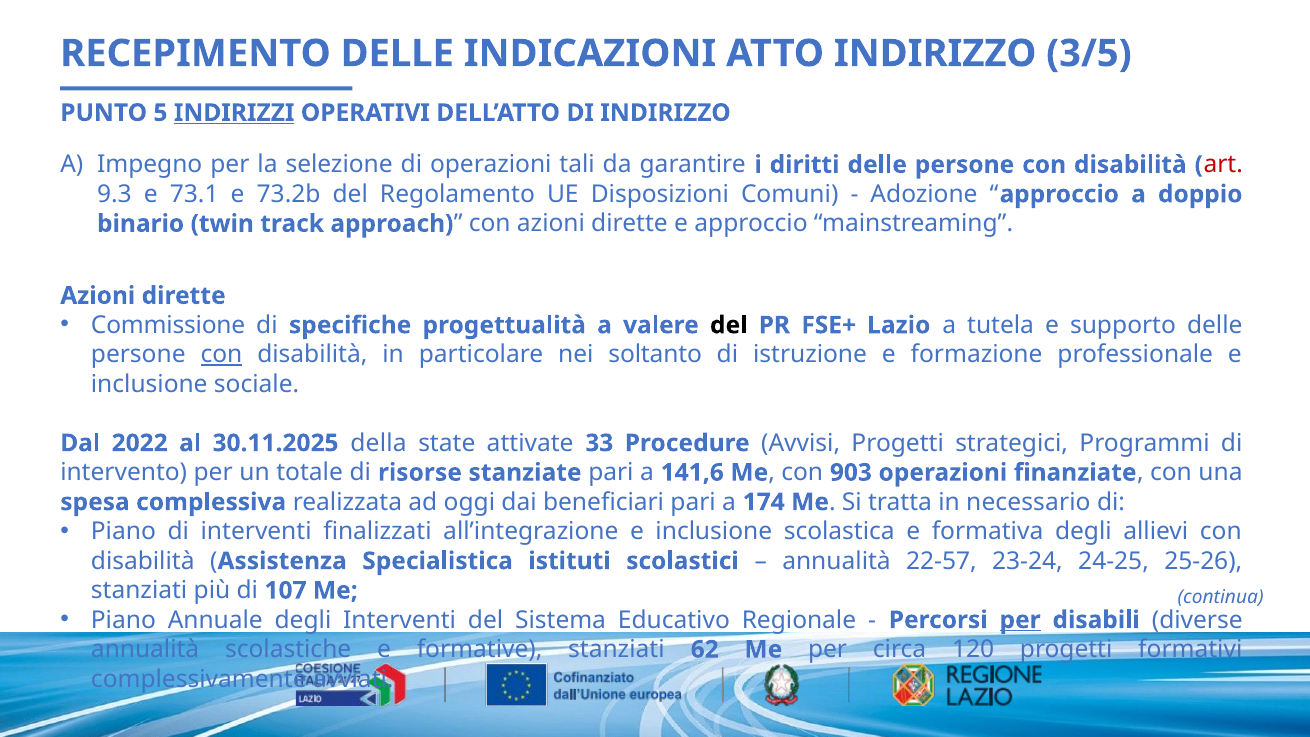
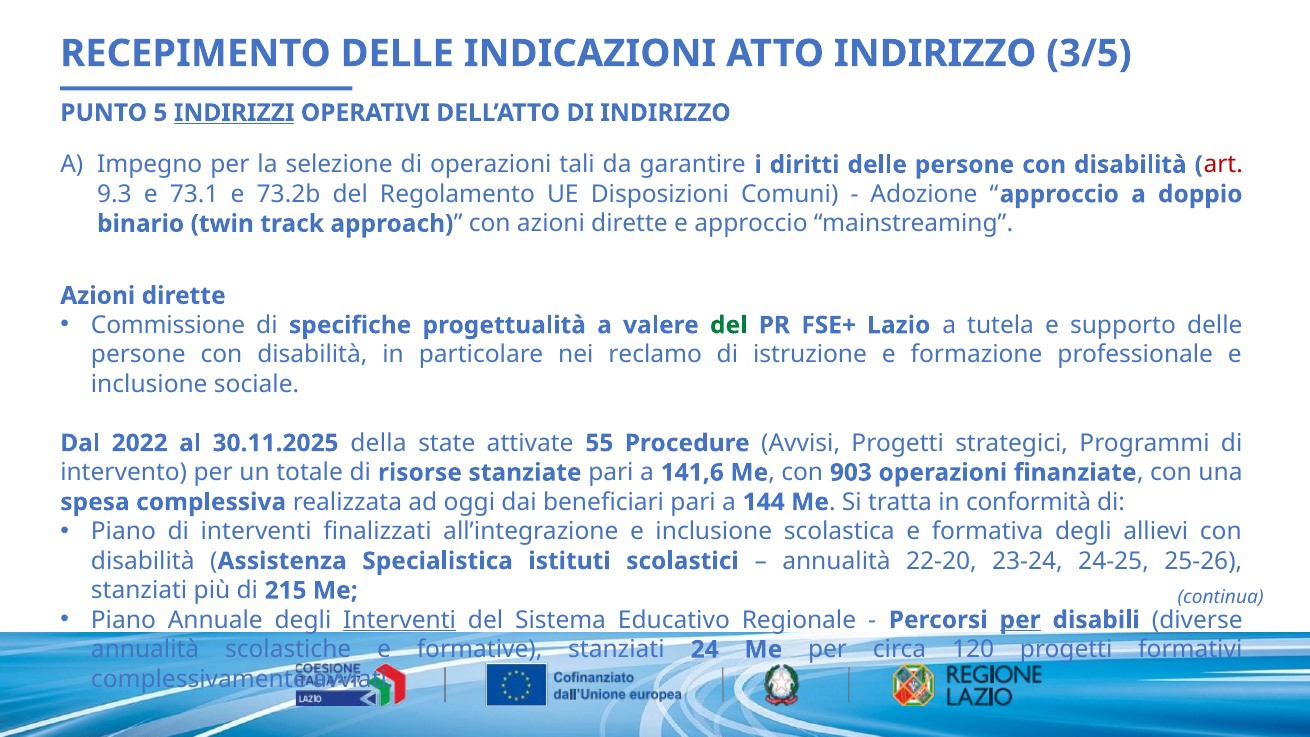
del at (729, 325) colour: black -> green
con at (221, 355) underline: present -> none
soltanto: soltanto -> reclamo
33: 33 -> 55
174: 174 -> 144
necessario: necessario -> conformità
22-57: 22-57 -> 22-20
107: 107 -> 215
Interventi at (400, 620) underline: none -> present
62: 62 -> 24
